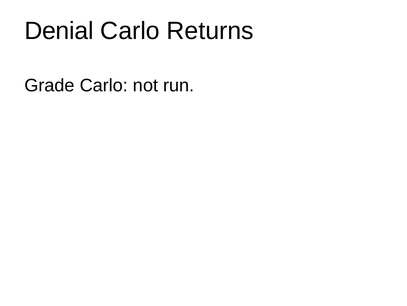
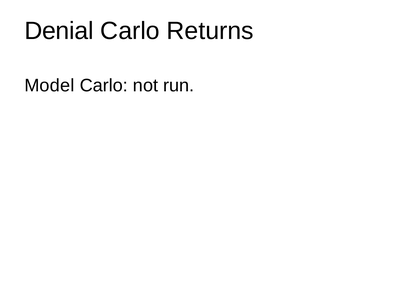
Grade: Grade -> Model
